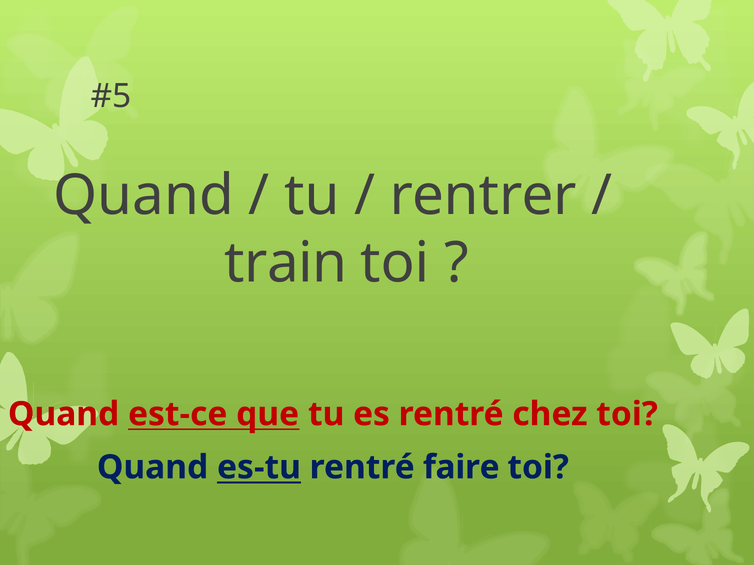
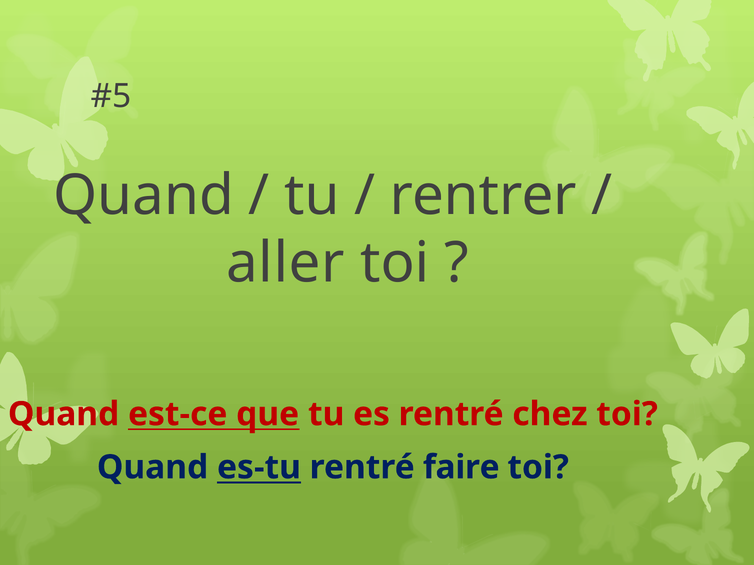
train: train -> aller
